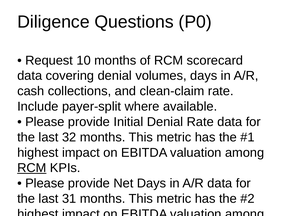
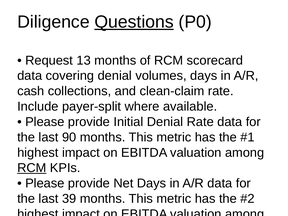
Questions underline: none -> present
10: 10 -> 13
32: 32 -> 90
31: 31 -> 39
